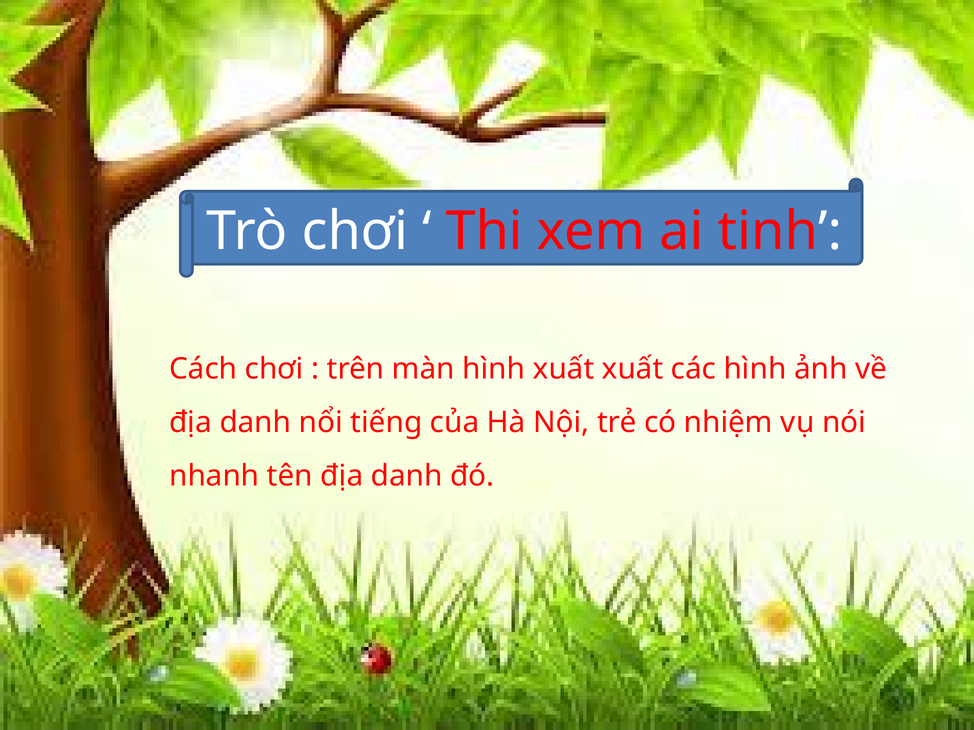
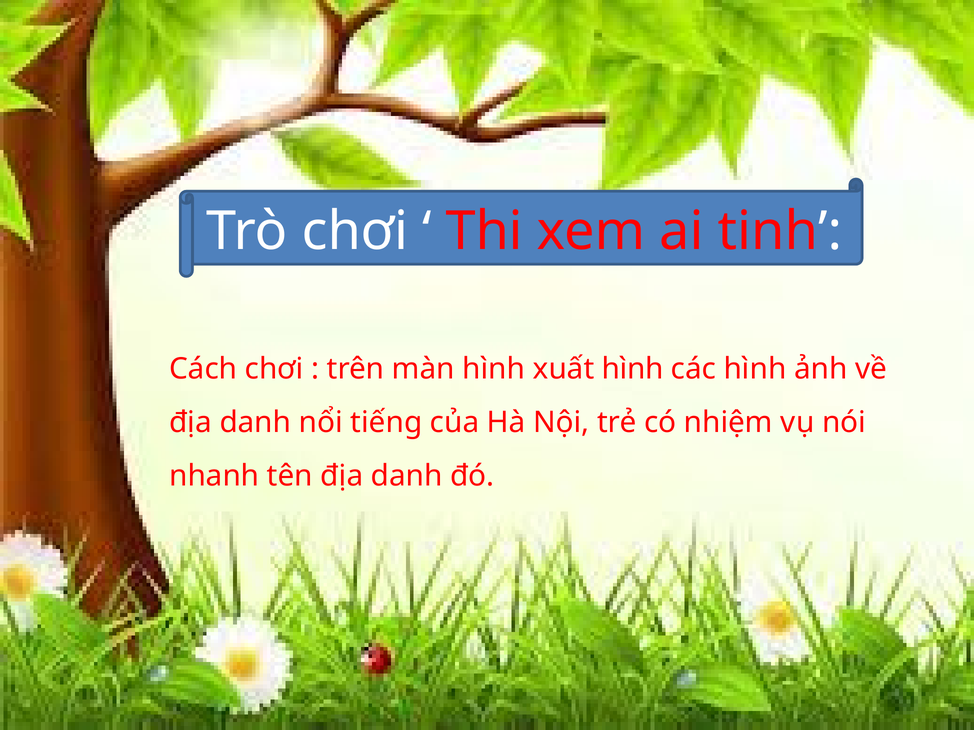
xuất xuất: xuất -> hình
